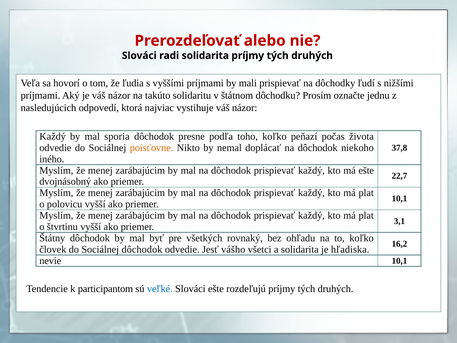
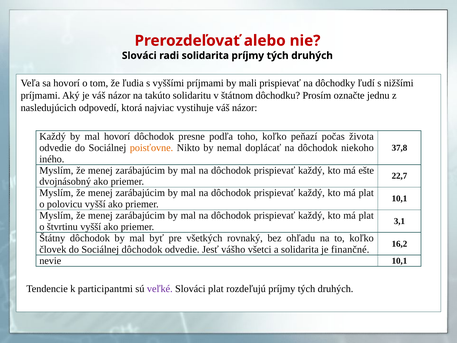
mal sporia: sporia -> hovorí
hľadiska: hľadiska -> finančné
participantom: participantom -> participantmi
veľké colour: blue -> purple
Slováci ešte: ešte -> plat
